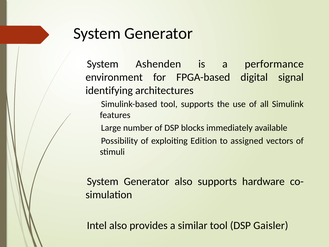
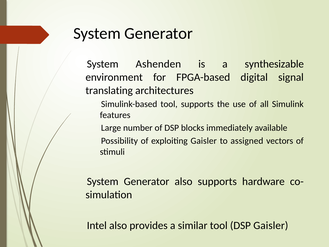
performance: performance -> synthesizable
identifying: identifying -> translating
exploiting Edition: Edition -> Gaisler
